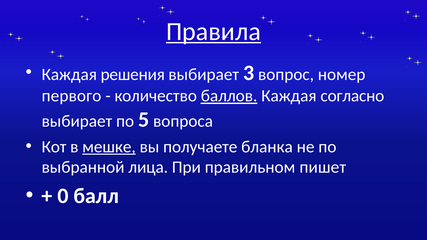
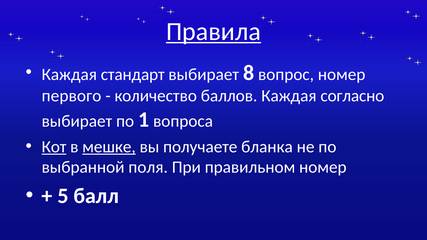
решения: решения -> стандарт
3: 3 -> 8
баллов underline: present -> none
5: 5 -> 1
Кот underline: none -> present
лица: лица -> поля
правильном пишет: пишет -> номер
0: 0 -> 5
